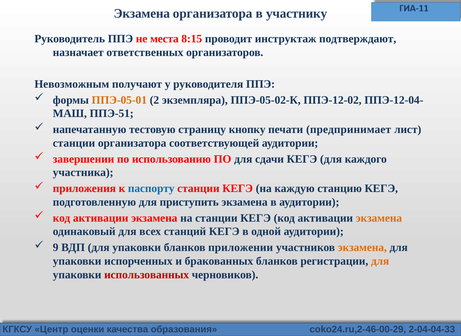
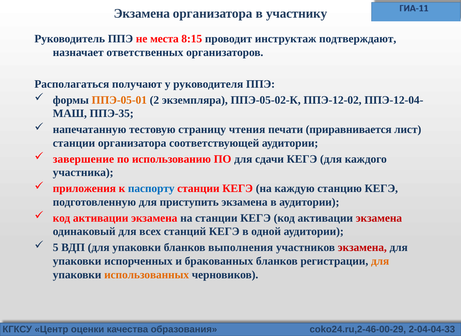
Невозможным: Невозможным -> Располагаться
ППЭ-51: ППЭ-51 -> ППЭ-35
кнопку: кнопку -> чтения
предпринимает: предпринимает -> приравнивается
завершении: завершении -> завершение
экзамена at (379, 218) colour: orange -> red
9: 9 -> 5
приложении: приложении -> выполнения
экзамена at (362, 247) colour: orange -> red
использованных colour: red -> orange
